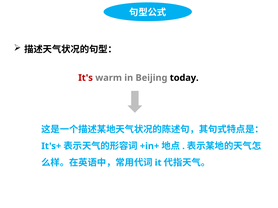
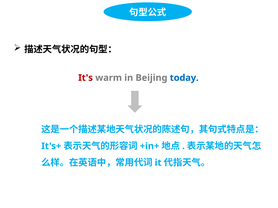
today colour: black -> blue
